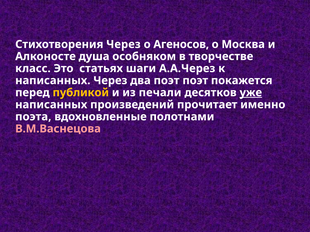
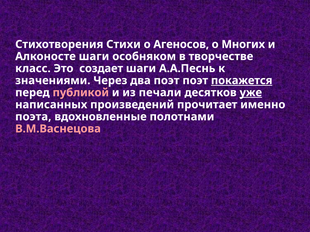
Стихотворения Через: Через -> Стихи
Москва: Москва -> Многих
Алконосте душа: душа -> шаги
статьях: статьях -> создает
А.А.Через: А.А.Через -> А.А.Песнь
написанных at (53, 81): написанных -> значениями
покажется underline: none -> present
публикой colour: yellow -> pink
